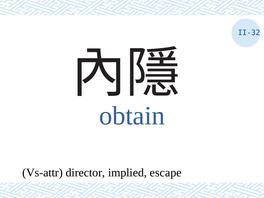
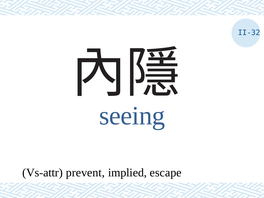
obtain: obtain -> seeing
director: director -> prevent
